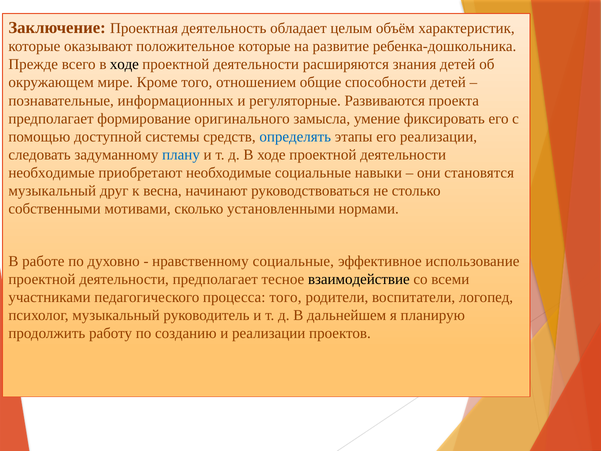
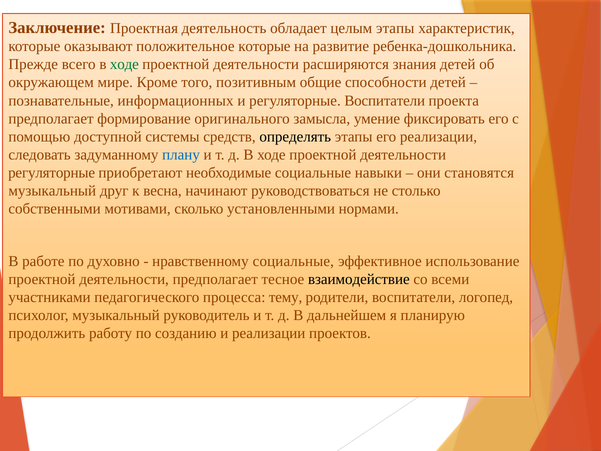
целым объём: объём -> этапы
ходе at (124, 64) colour: black -> green
отношением: отношением -> позитивным
регуляторные Развиваются: Развиваются -> Воспитатели
определять colour: blue -> black
необходимые at (52, 173): необходимые -> регуляторные
процесса того: того -> тему
